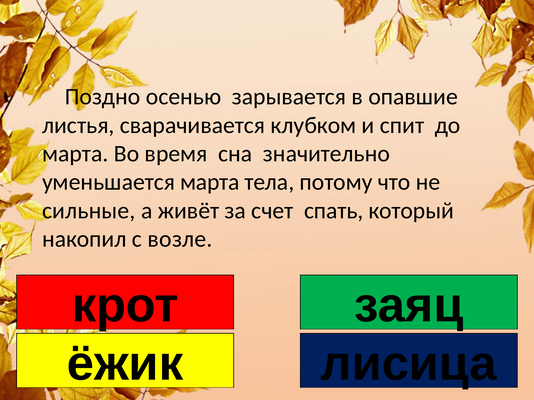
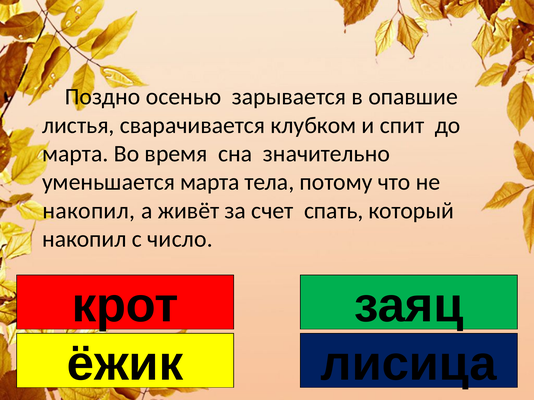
сильные at (89, 211): сильные -> накопил
возле: возле -> число
